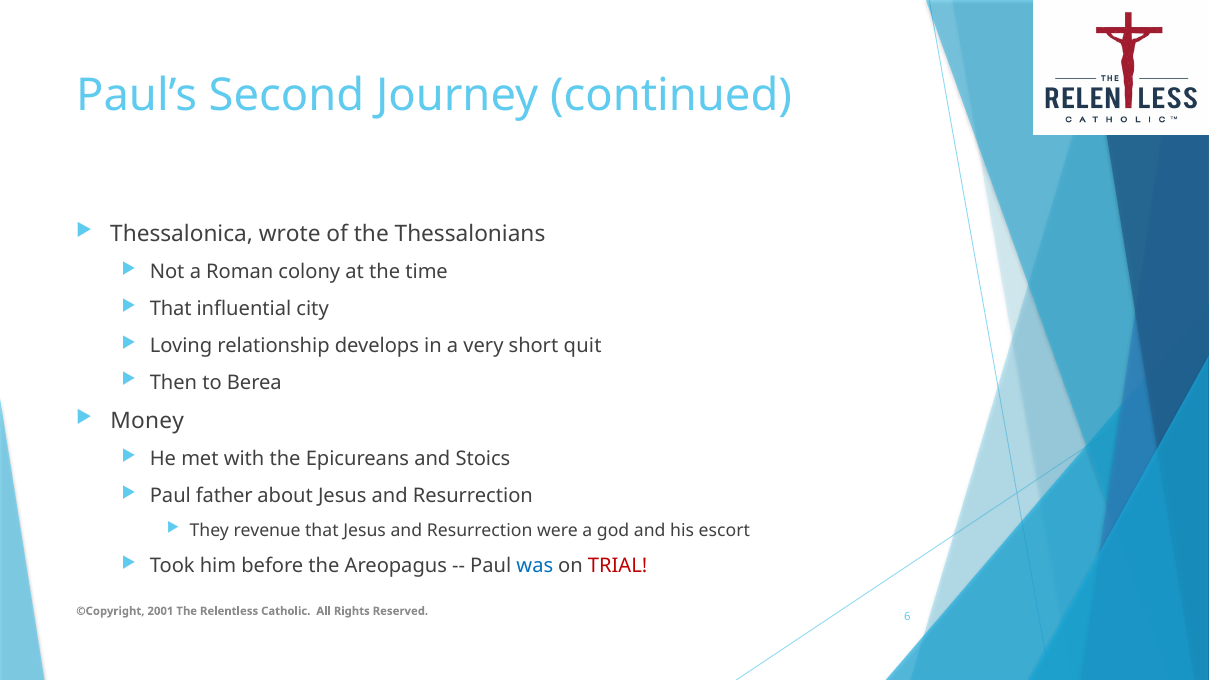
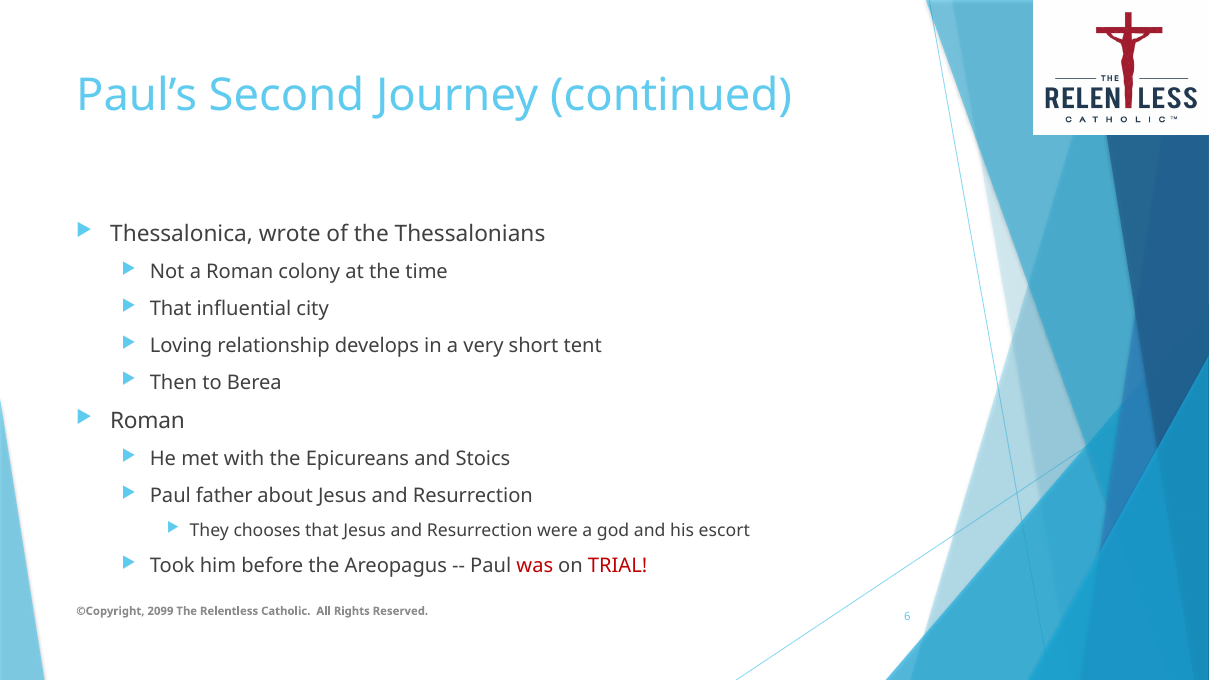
quit: quit -> tent
Money at (147, 421): Money -> Roman
revenue: revenue -> chooses
was colour: blue -> red
2001: 2001 -> 2099
